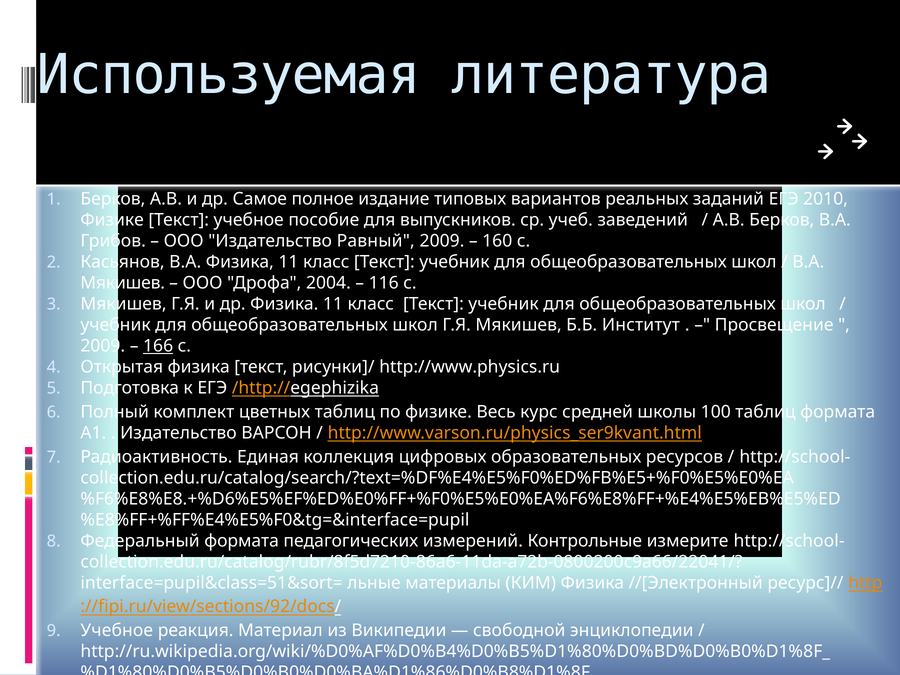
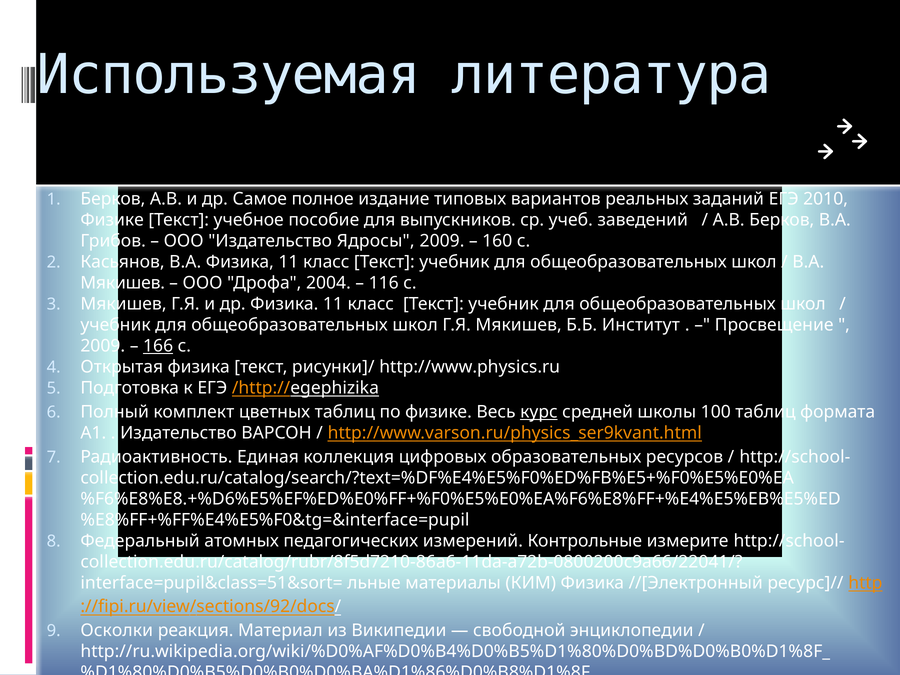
Равный: Равный -> Ядросы
курс underline: none -> present
Федеральный формата: формата -> атомных
Учебное at (117, 631): Учебное -> Осколки
